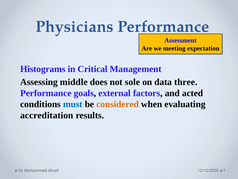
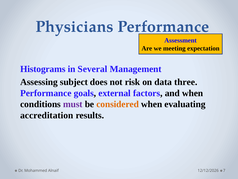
Critical: Critical -> Several
middle: middle -> subject
sole: sole -> risk
and acted: acted -> when
must colour: blue -> purple
